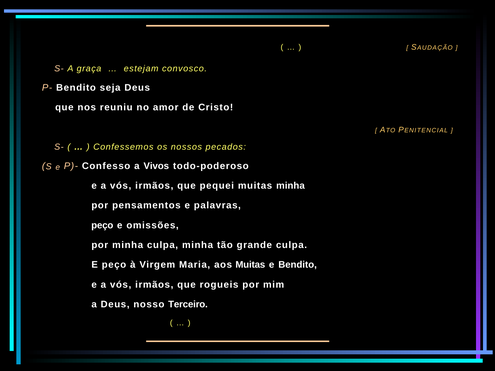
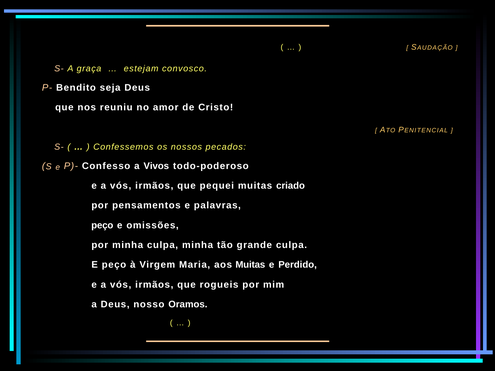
muitas minha: minha -> criado
e Bendito: Bendito -> Perdido
Terceiro: Terceiro -> Oramos
